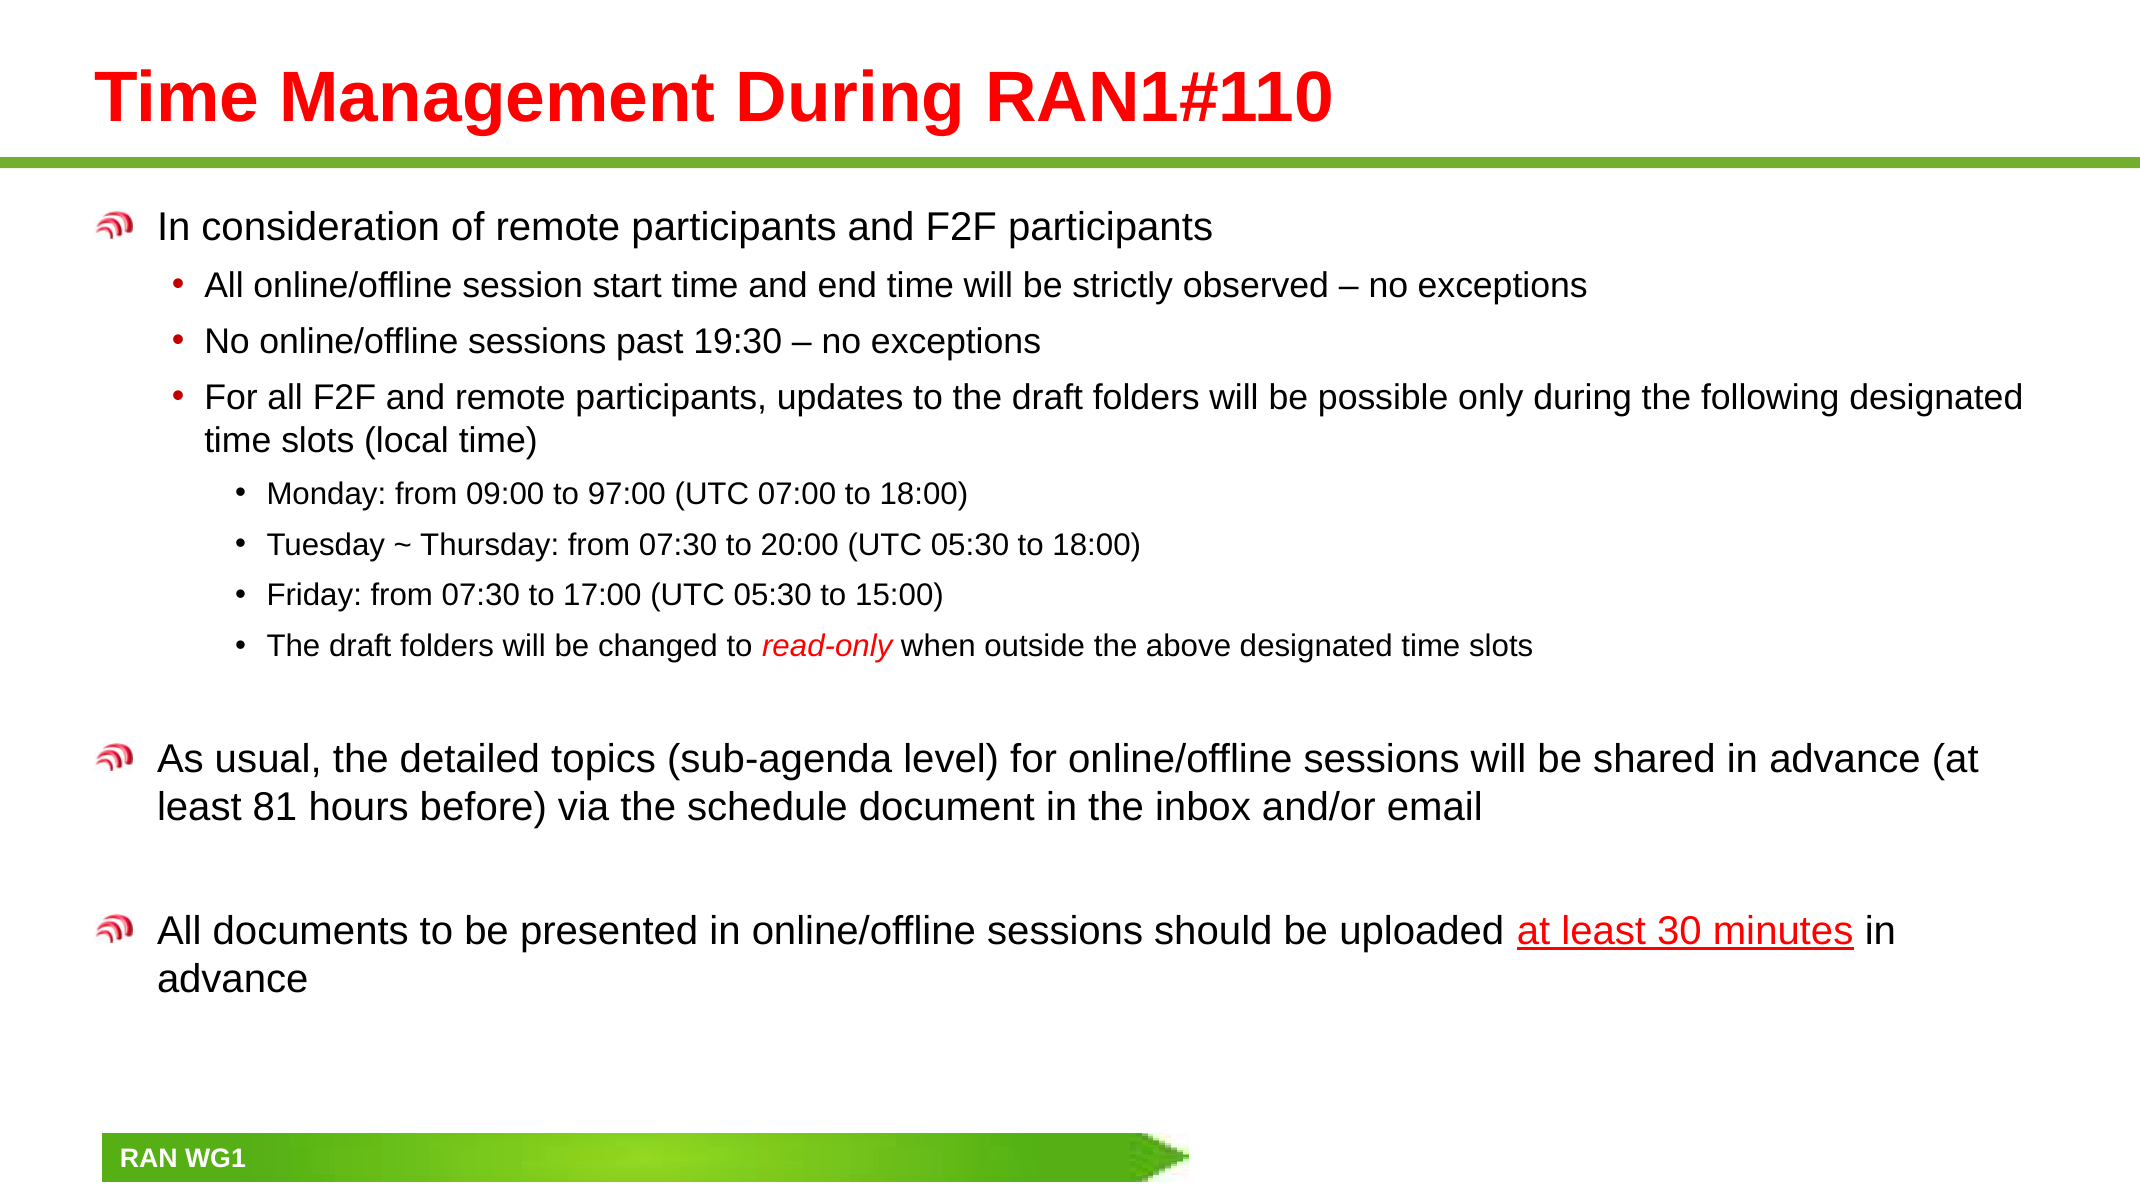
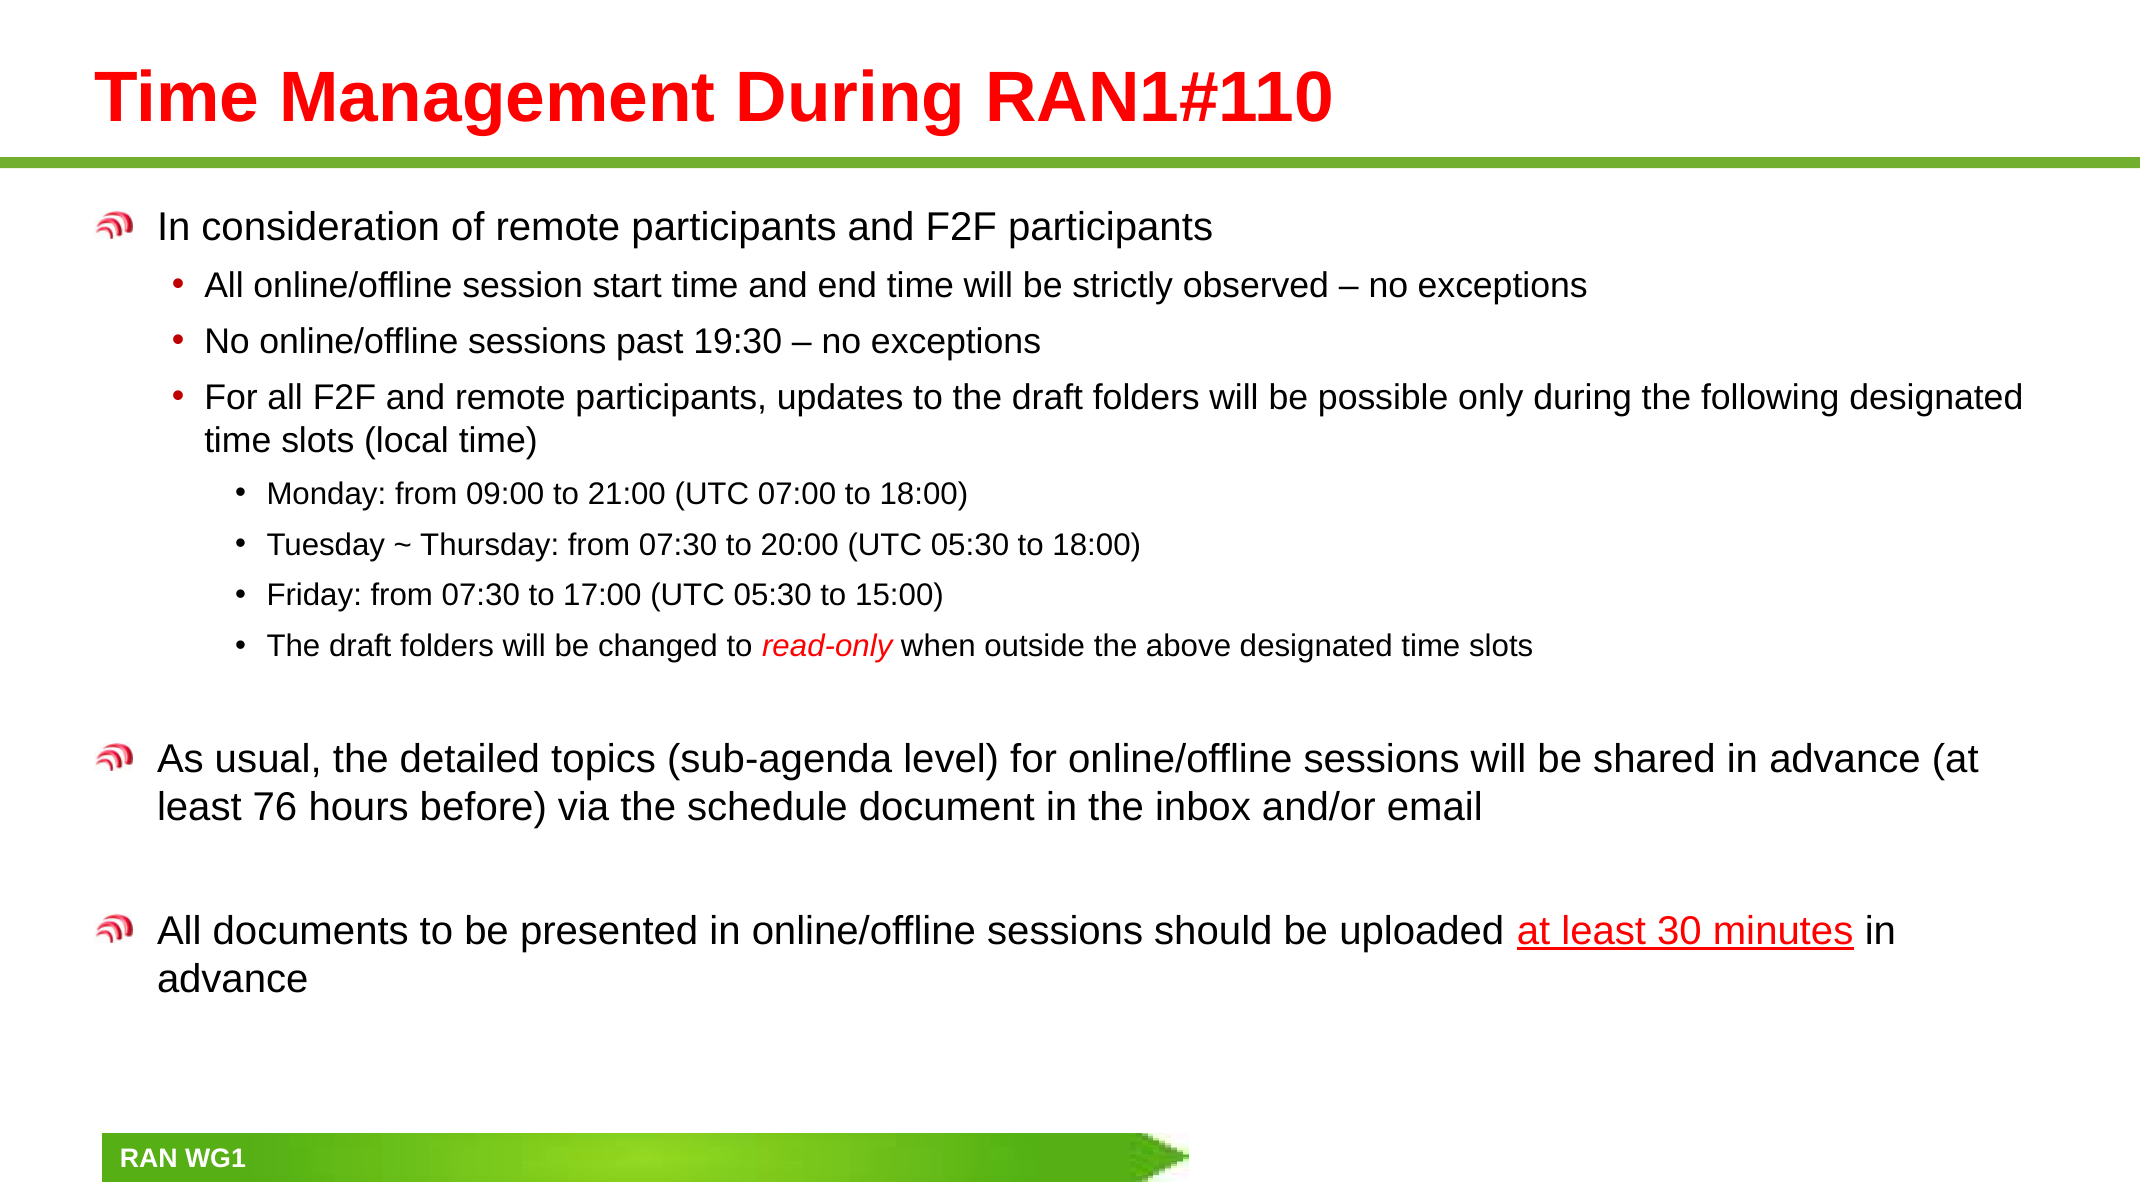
97:00: 97:00 -> 21:00
81: 81 -> 76
